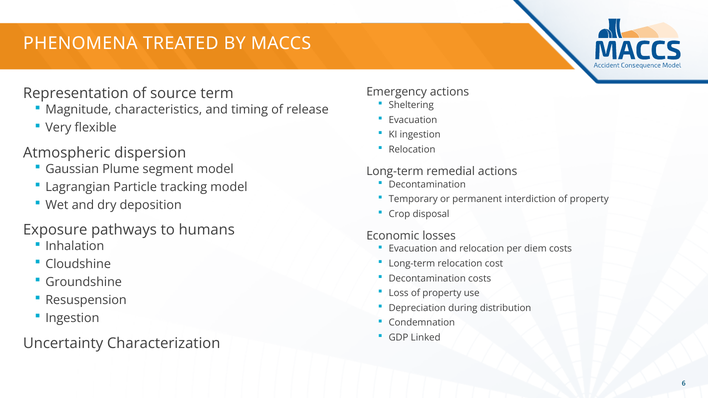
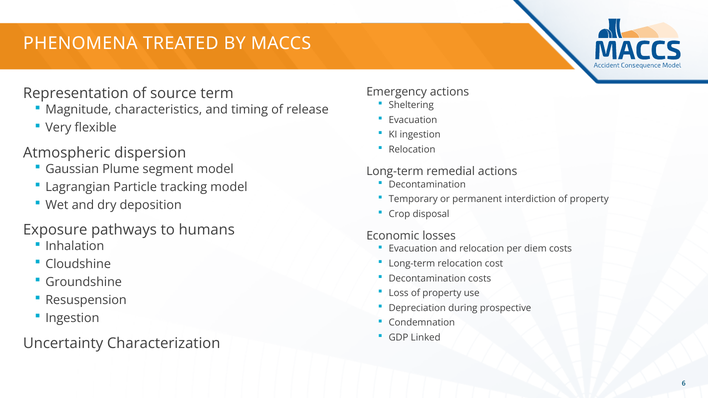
distribution: distribution -> prospective
